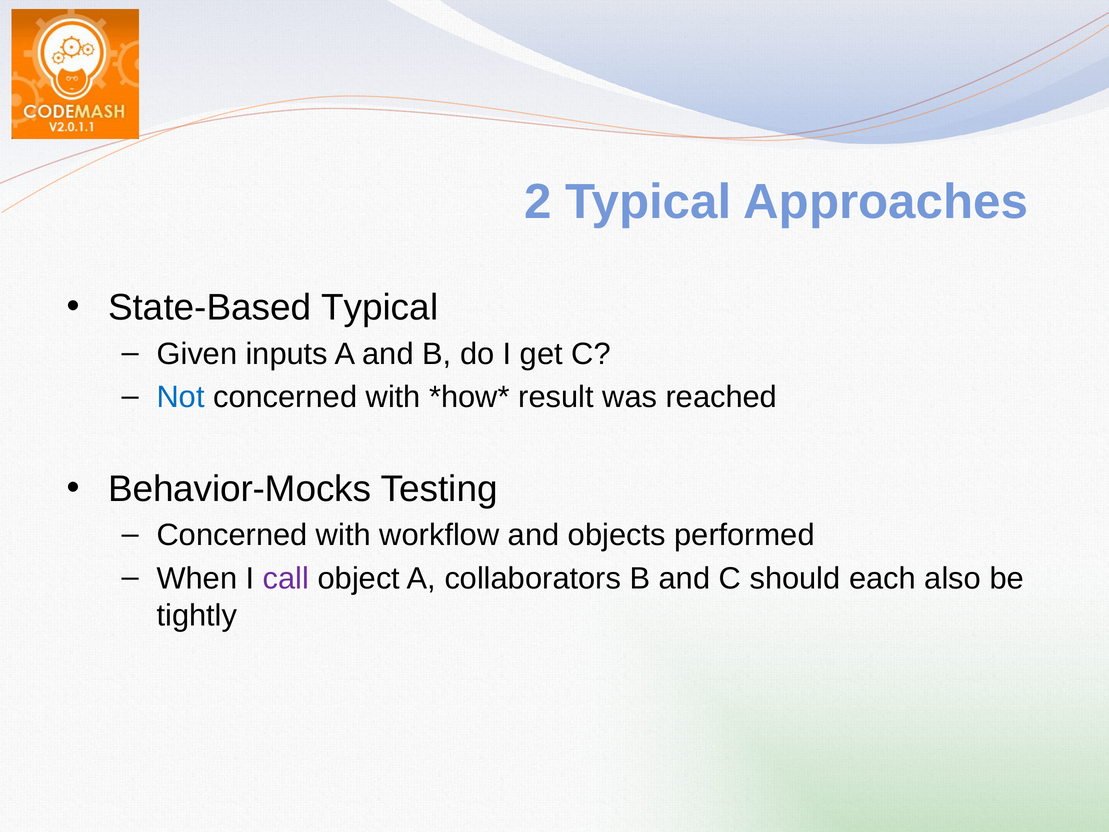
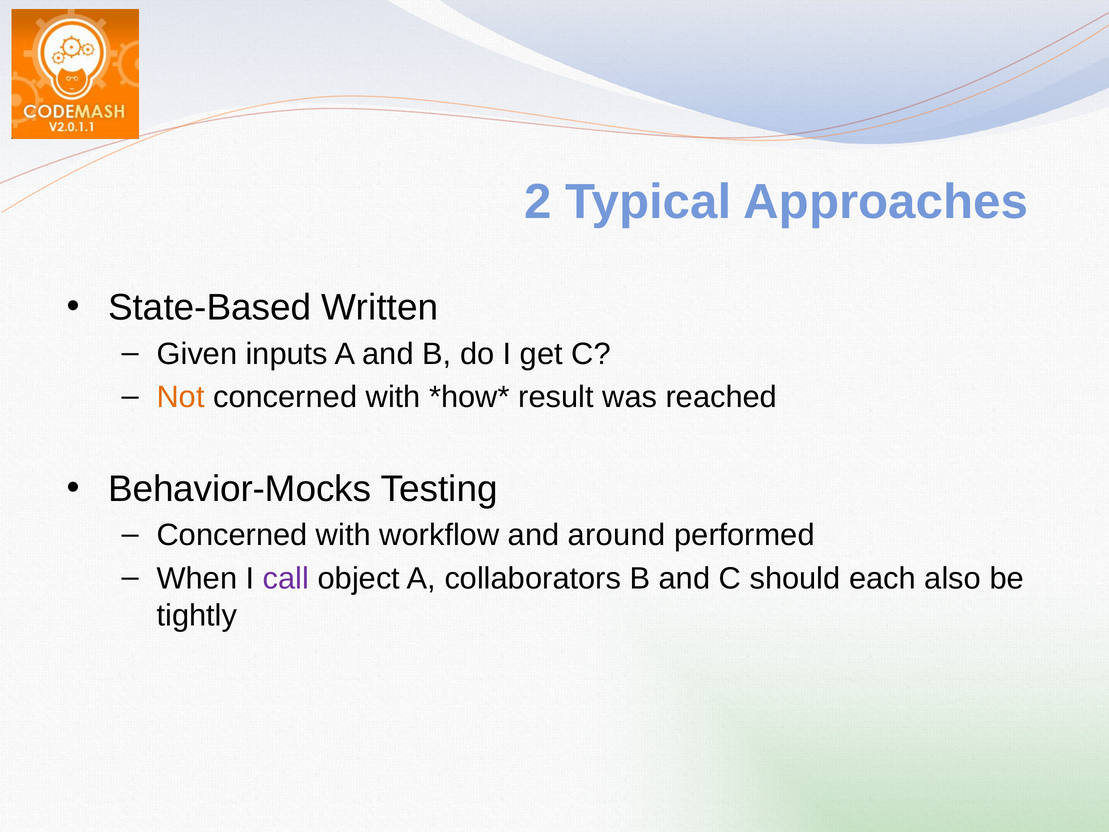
State-Based Typical: Typical -> Written
Not colour: blue -> orange
objects: objects -> around
